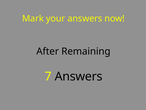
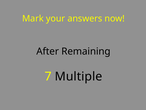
7 Answers: Answers -> Multiple
